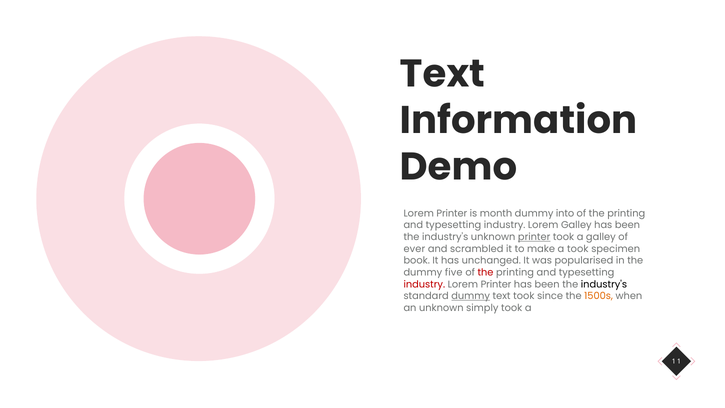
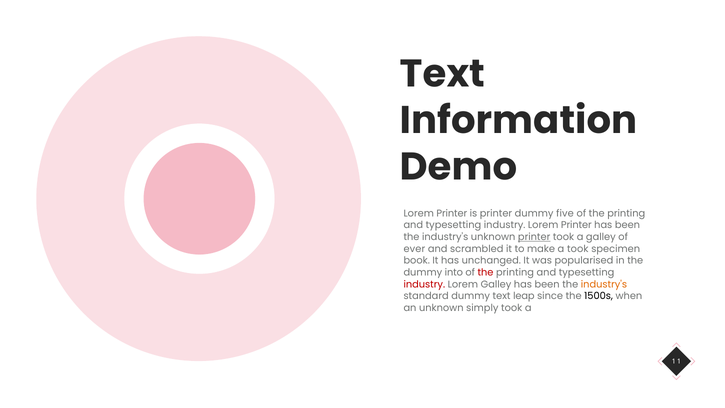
is month: month -> printer
into: into -> five
industry Lorem Galley: Galley -> Printer
five: five -> into
Printer at (496, 284): Printer -> Galley
industry's at (604, 284) colour: black -> orange
dummy at (471, 296) underline: present -> none
text took: took -> leap
1500s colour: orange -> black
